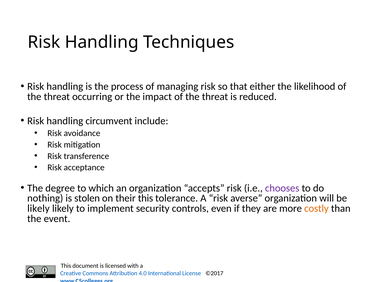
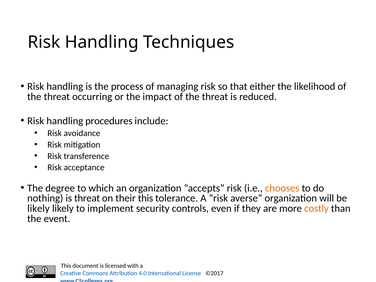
circumvent: circumvent -> procedures
chooses colour: purple -> orange
is stolen: stolen -> threat
